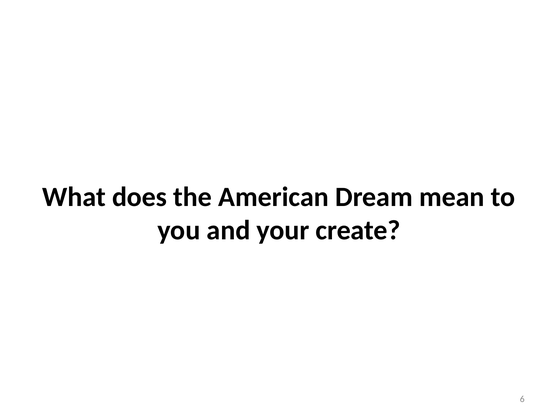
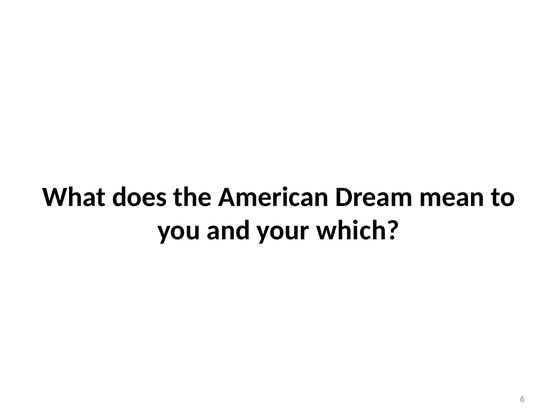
create: create -> which
